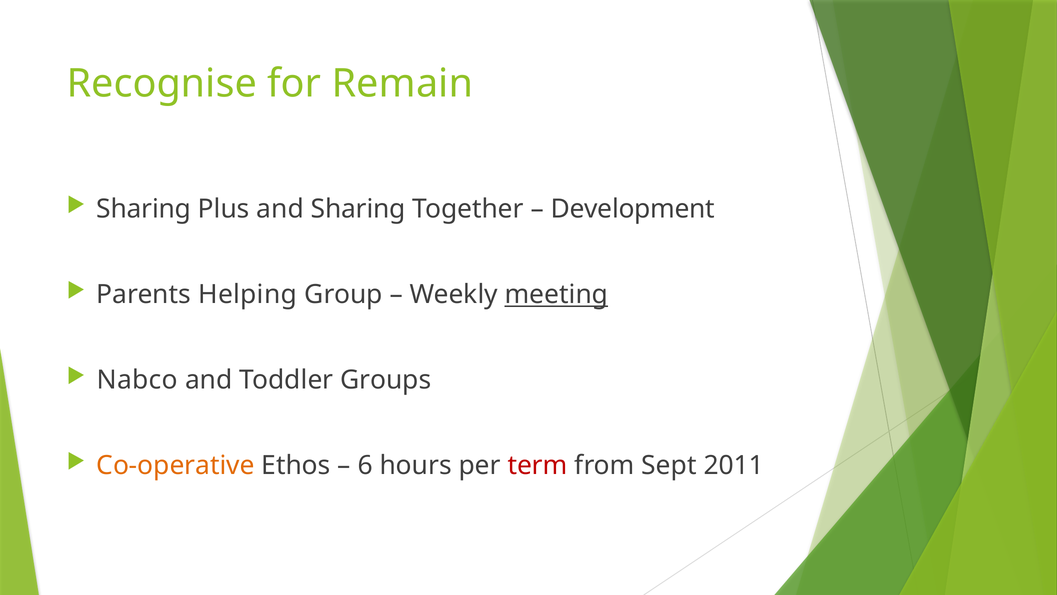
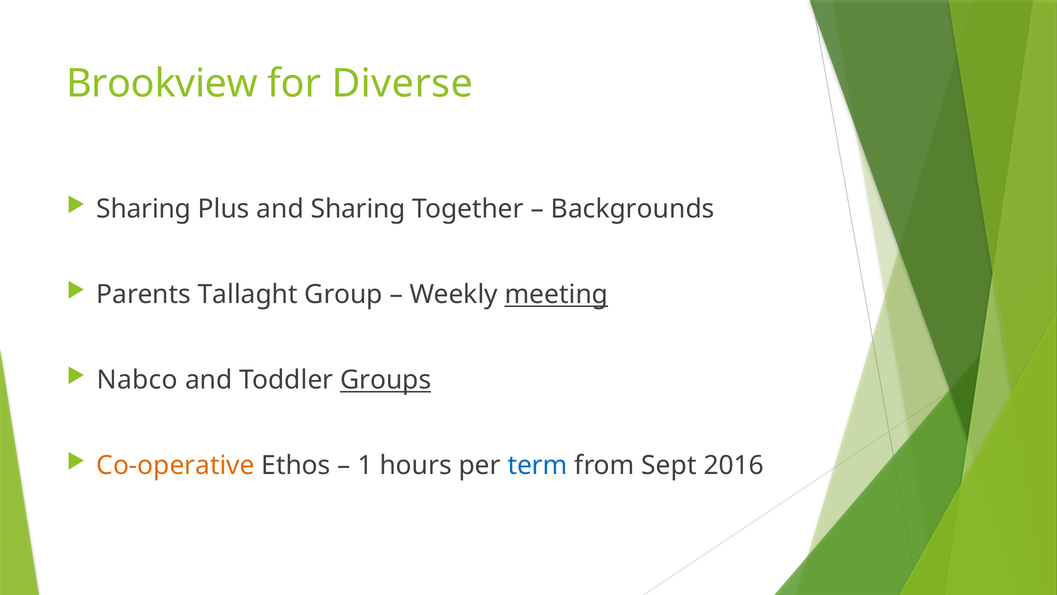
Recognise: Recognise -> Brookview
Remain: Remain -> Diverse
Development: Development -> Backgrounds
Helping: Helping -> Tallaght
Groups underline: none -> present
6: 6 -> 1
term colour: red -> blue
2011: 2011 -> 2016
